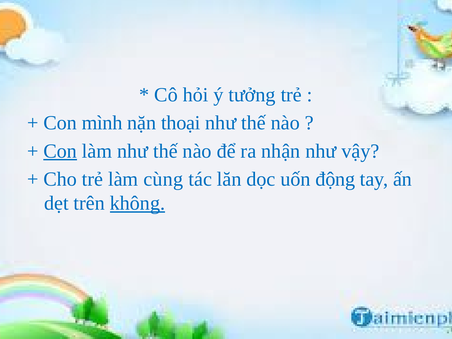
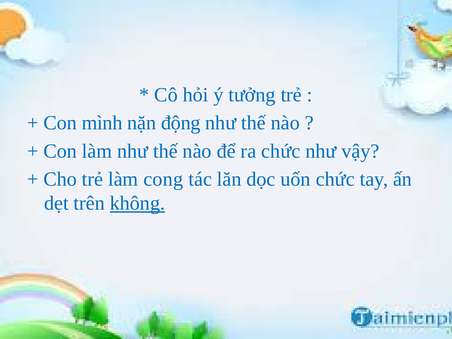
thoại: thoại -> động
Con at (60, 151) underline: present -> none
ra nhận: nhận -> chức
cùng: cùng -> cong
uốn động: động -> chức
